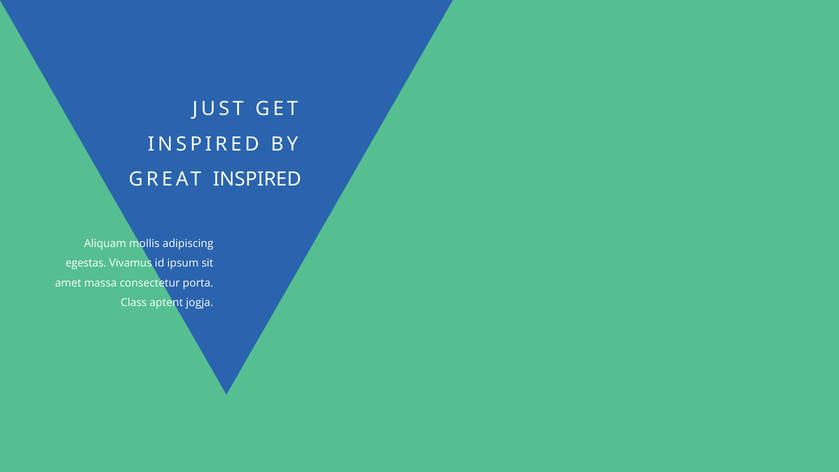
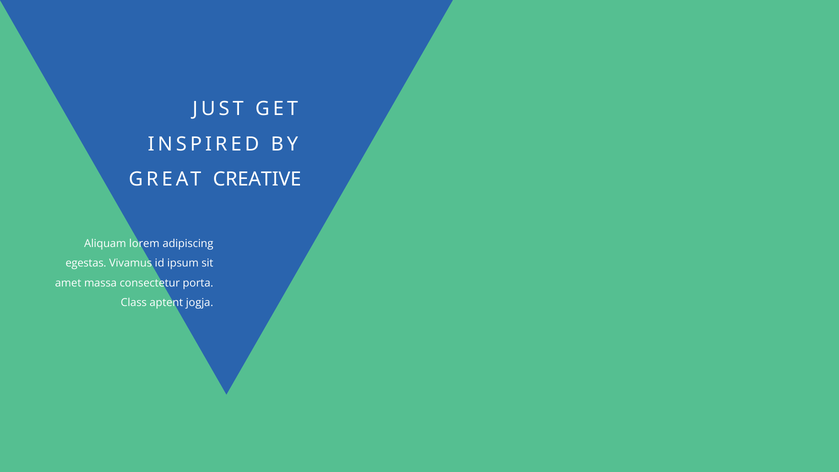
GREAT INSPIRED: INSPIRED -> CREATIVE
mollis: mollis -> lorem
